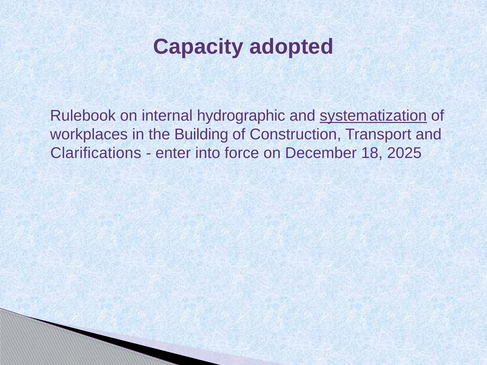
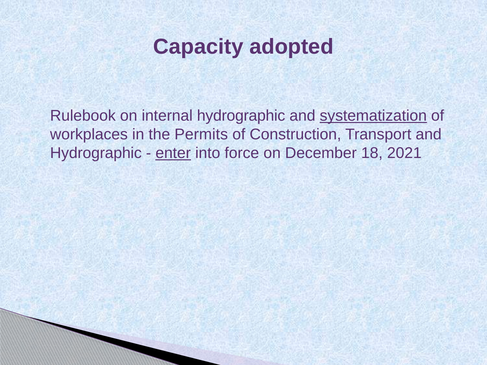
Building: Building -> Permits
Clarifications at (96, 153): Clarifications -> Hydrographic
enter underline: none -> present
2025: 2025 -> 2021
